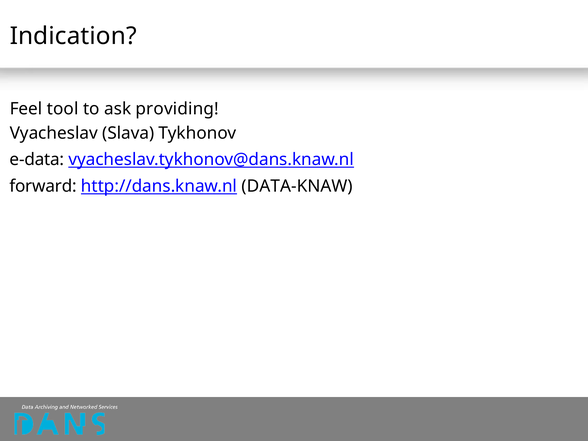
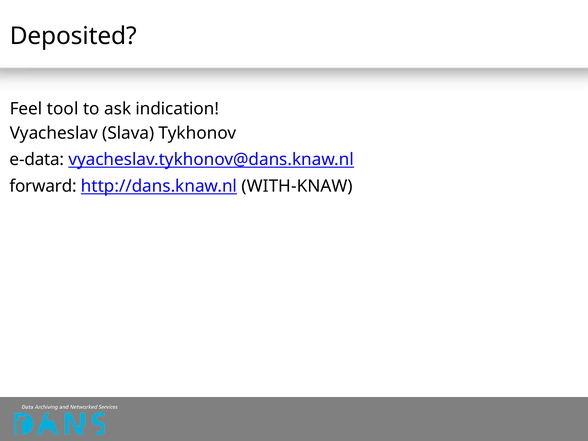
Indication: Indication -> Deposited
providing: providing -> indication
DATA-KNAW: DATA-KNAW -> WITH-KNAW
